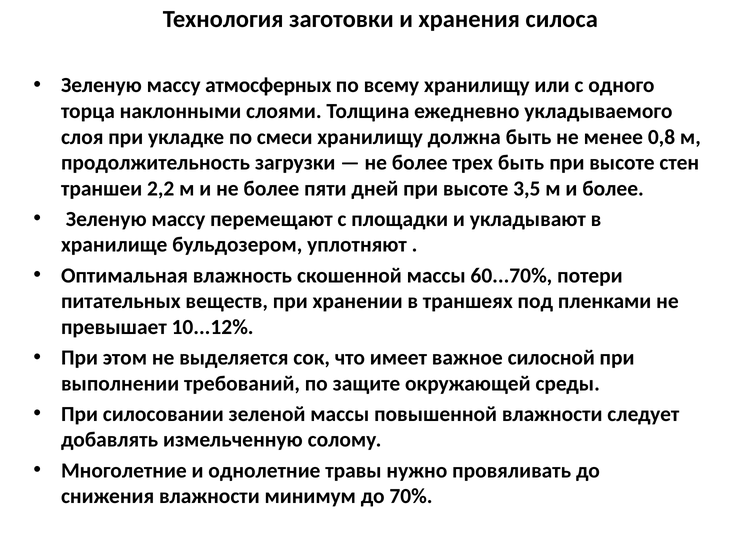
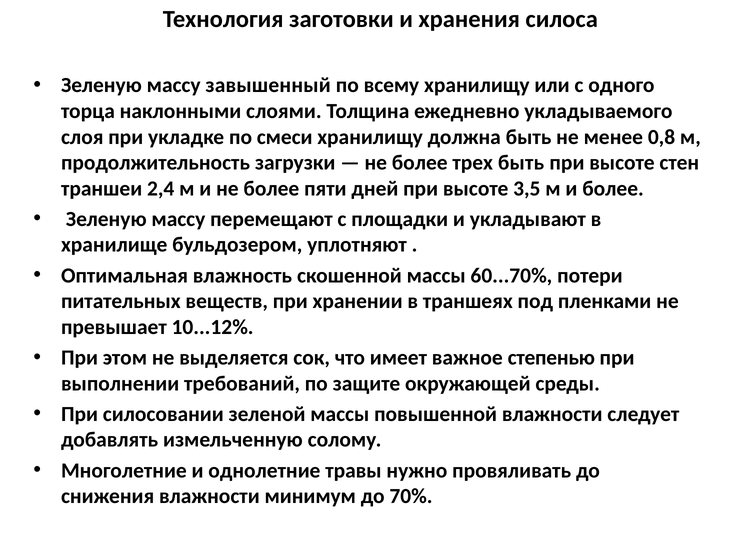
атмосферных: атмосферных -> завышенный
2,2: 2,2 -> 2,4
силосной: силосной -> степенью
